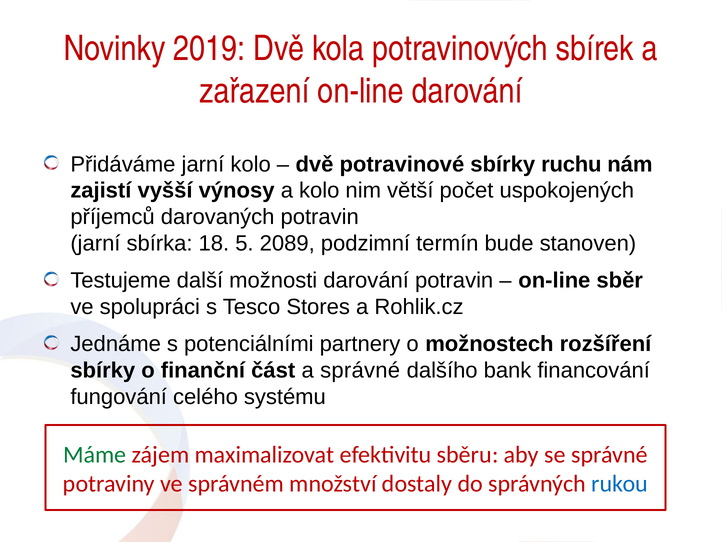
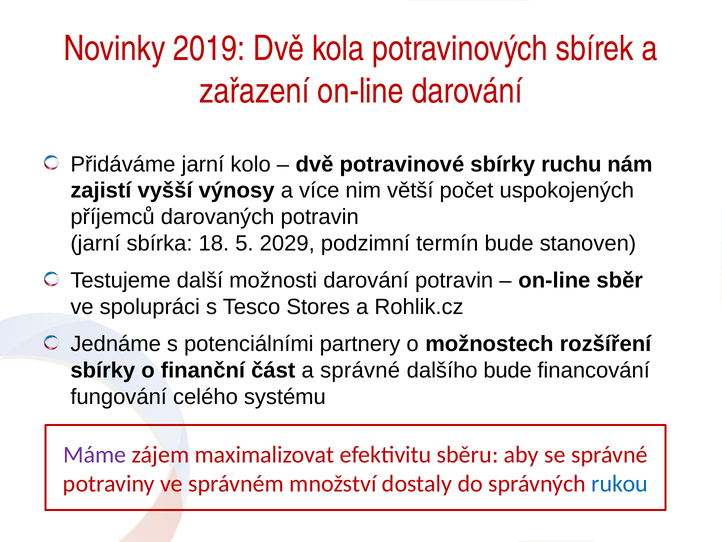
a kolo: kolo -> více
2089: 2089 -> 2029
dalšího bank: bank -> bude
Máme colour: green -> purple
